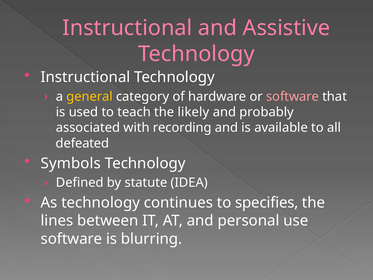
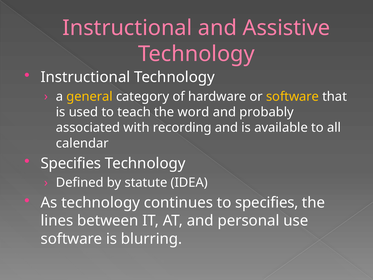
software at (293, 97) colour: pink -> yellow
likely: likely -> word
defeated: defeated -> calendar
Symbols at (71, 163): Symbols -> Specifies
